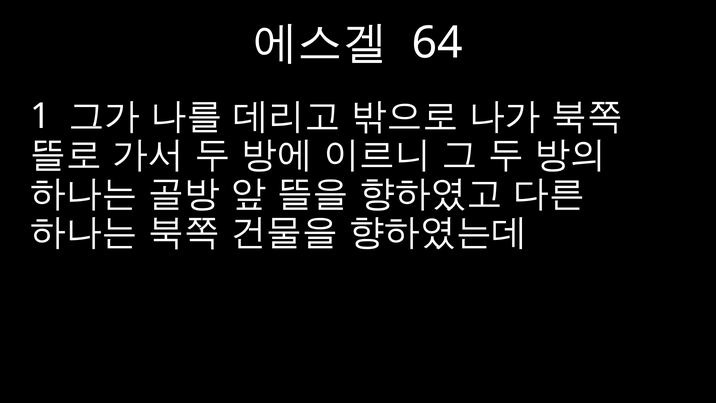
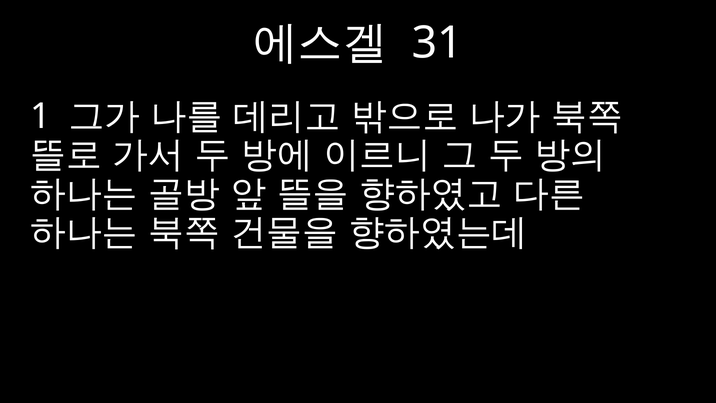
64: 64 -> 31
